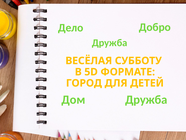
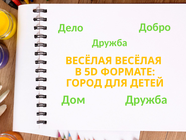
ВЕСЁЛАЯ СУББОТУ: СУББОТУ -> ВЕСЁЛАЯ
